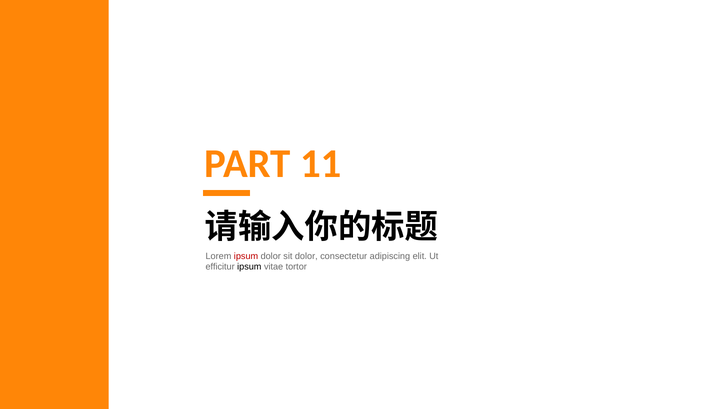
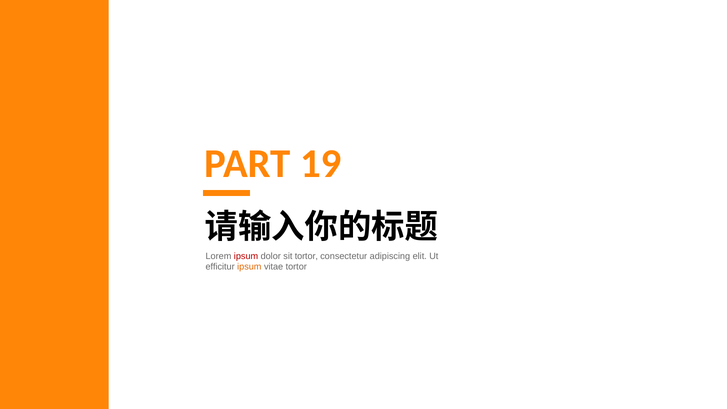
11: 11 -> 19
sit dolor: dolor -> tortor
ipsum at (249, 267) colour: black -> orange
